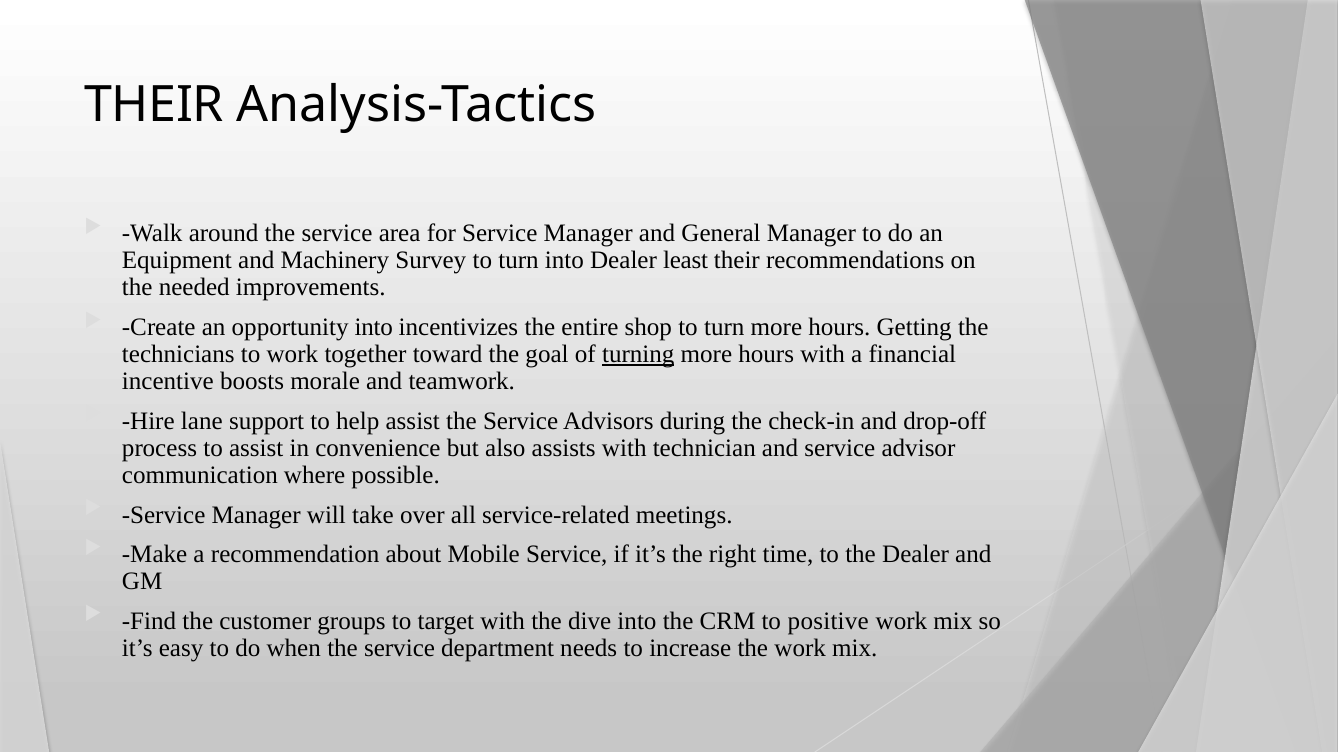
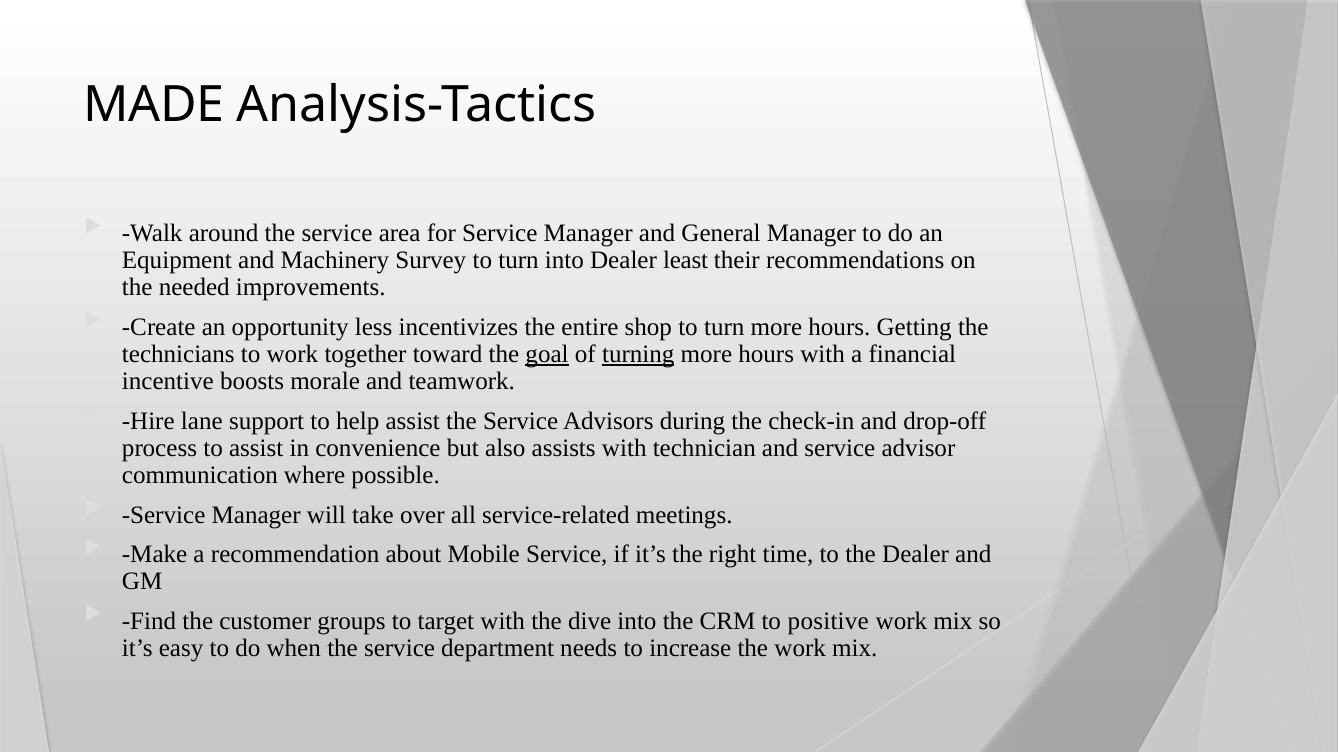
THEIR at (154, 106): THEIR -> MADE
opportunity into: into -> less
goal underline: none -> present
